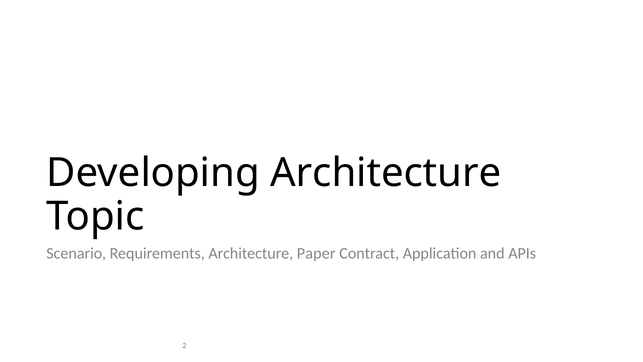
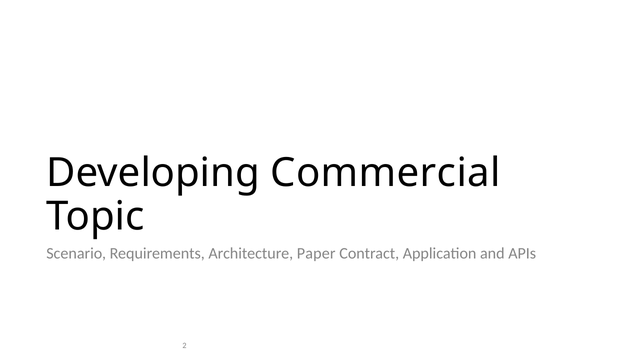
Developing Architecture: Architecture -> Commercial
